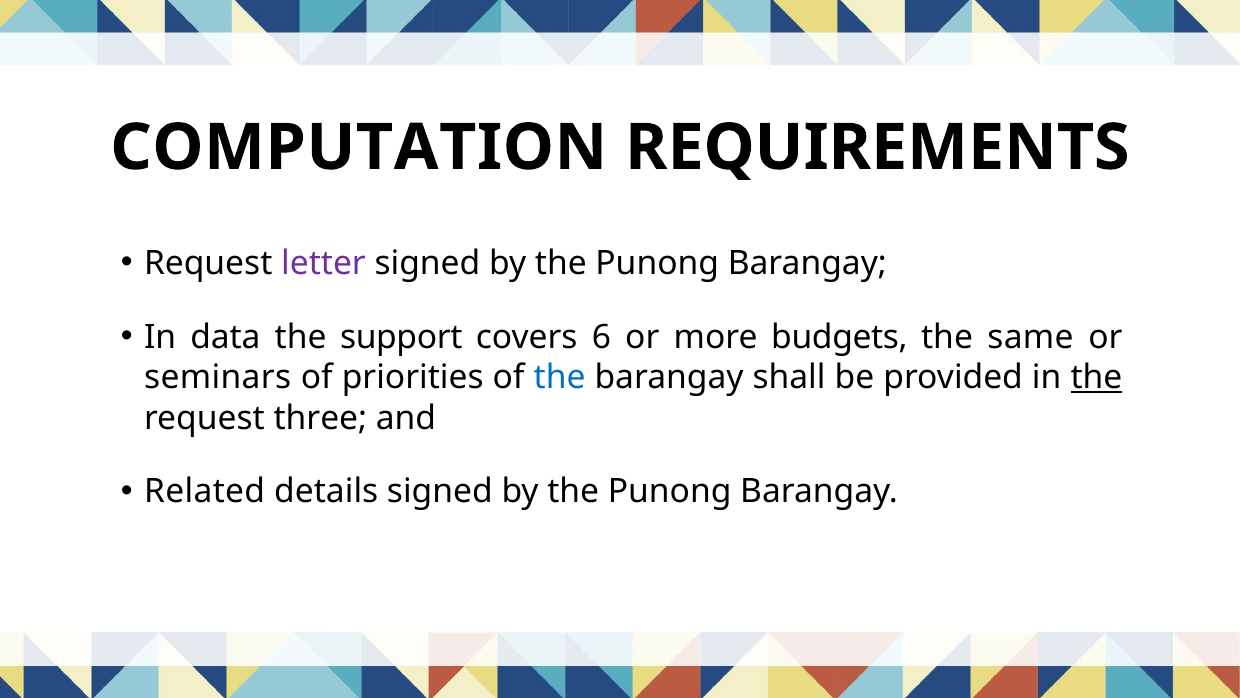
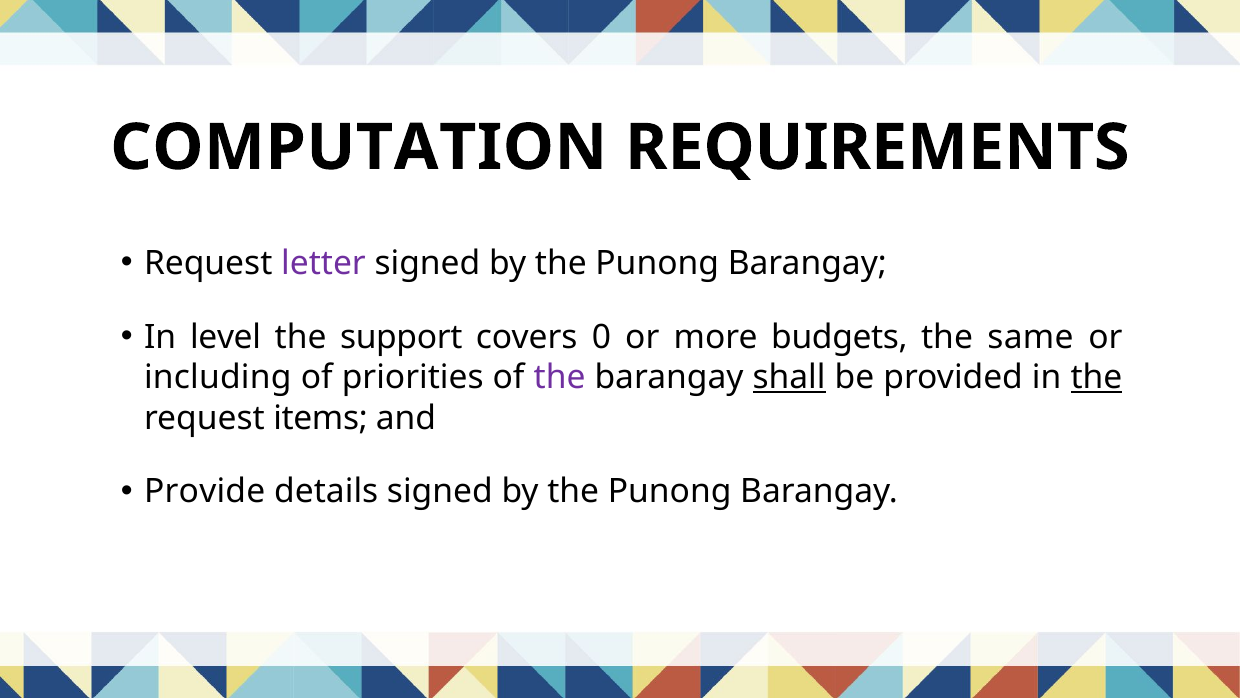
data: data -> level
6: 6 -> 0
seminars: seminars -> including
the at (560, 377) colour: blue -> purple
shall underline: none -> present
three: three -> items
Related: Related -> Provide
